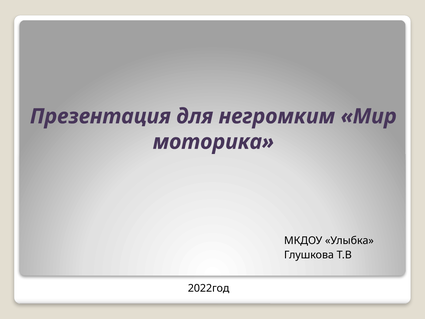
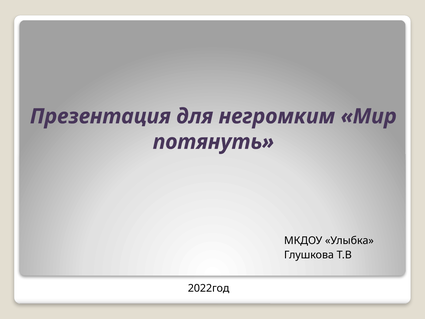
моторика: моторика -> потянуть
